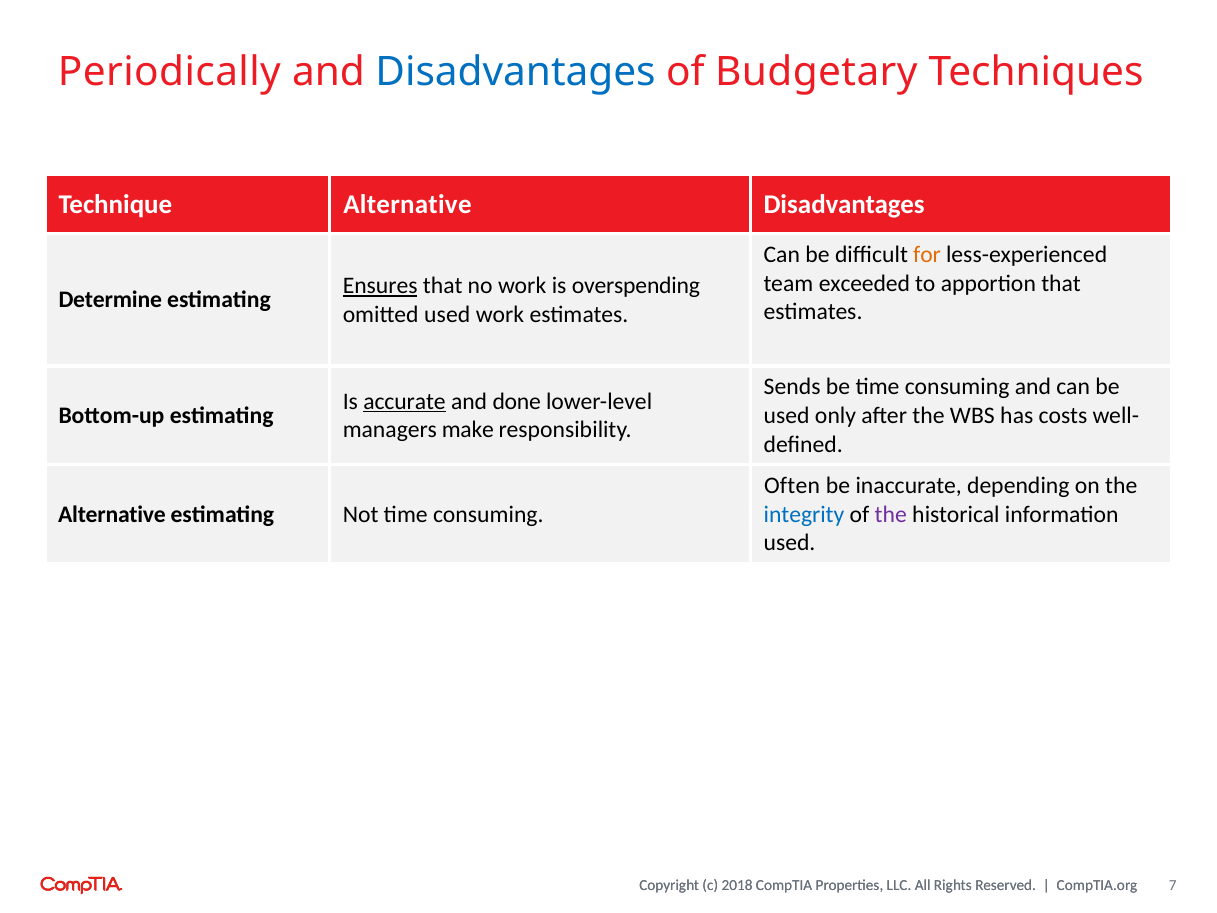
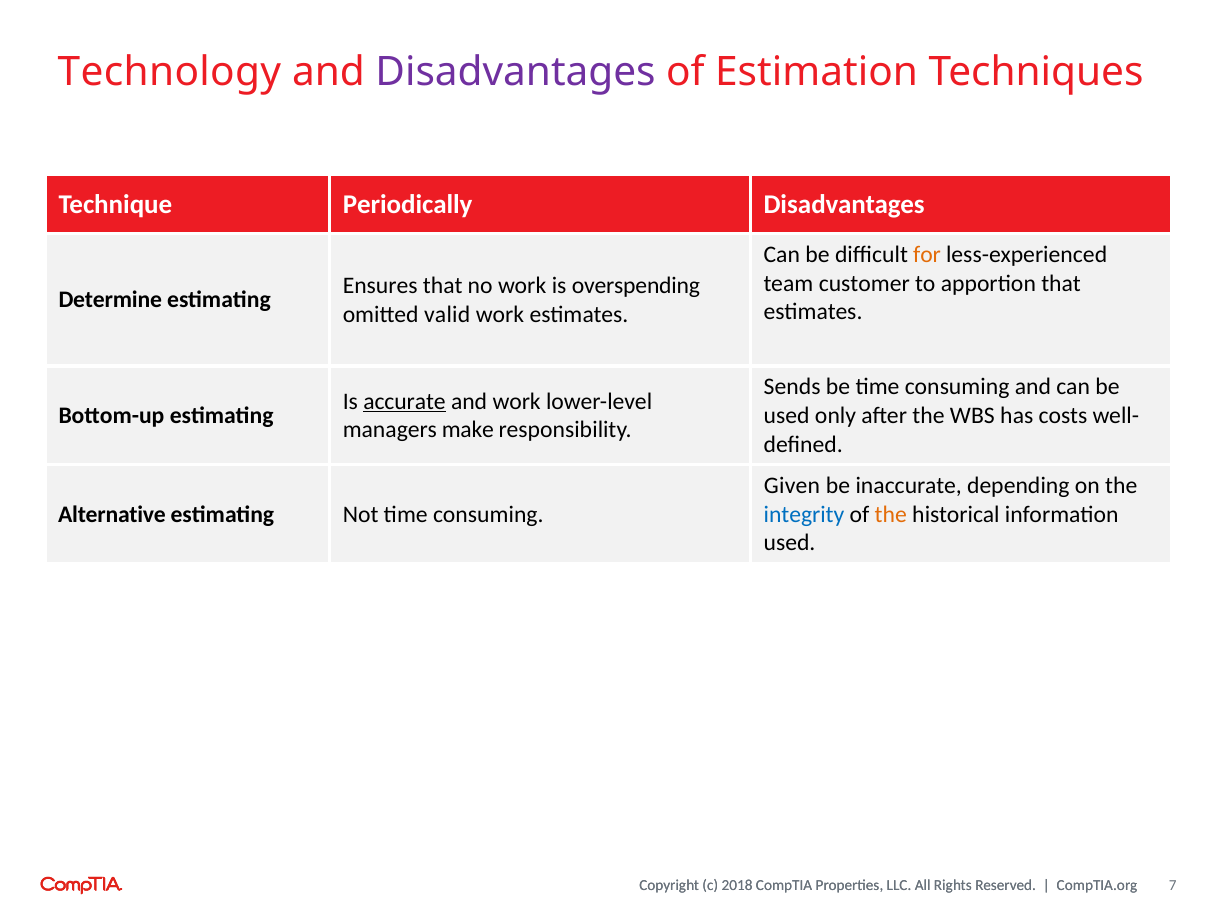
Periodically: Periodically -> Technology
Disadvantages at (516, 72) colour: blue -> purple
Budgetary: Budgetary -> Estimation
Technique Alternative: Alternative -> Periodically
exceeded: exceeded -> customer
Ensures underline: present -> none
omitted used: used -> valid
and done: done -> work
Often: Often -> Given
the at (891, 514) colour: purple -> orange
